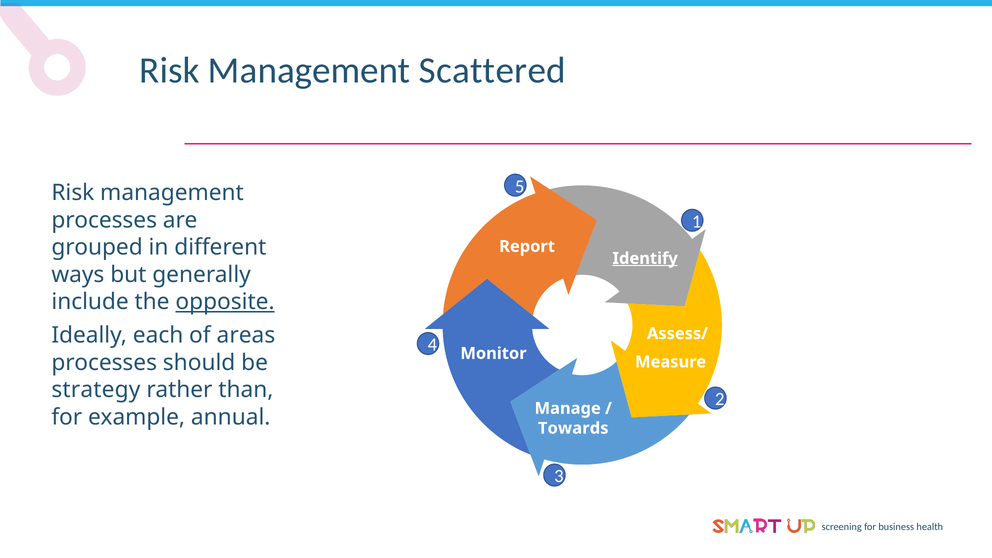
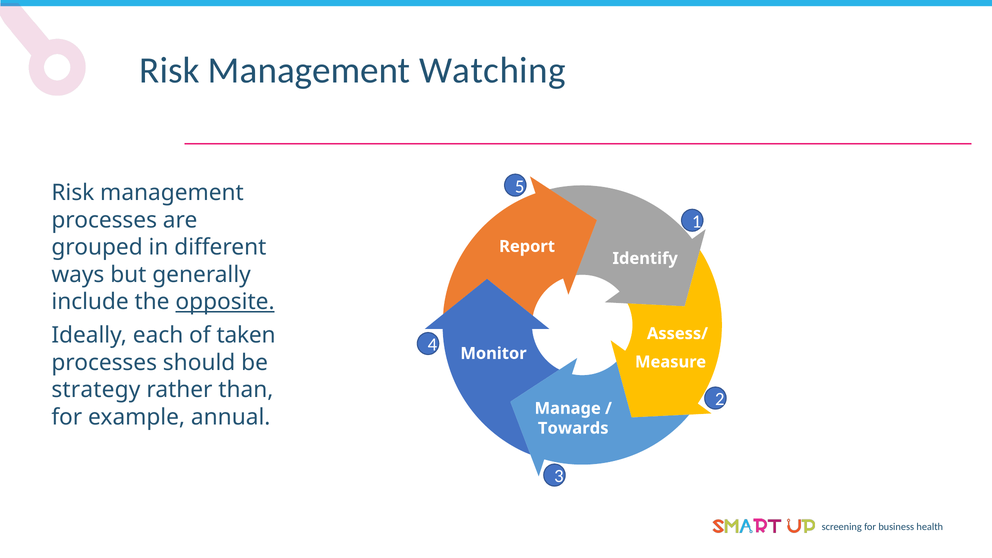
Scattered: Scattered -> Watching
Identify underline: present -> none
areas: areas -> taken
